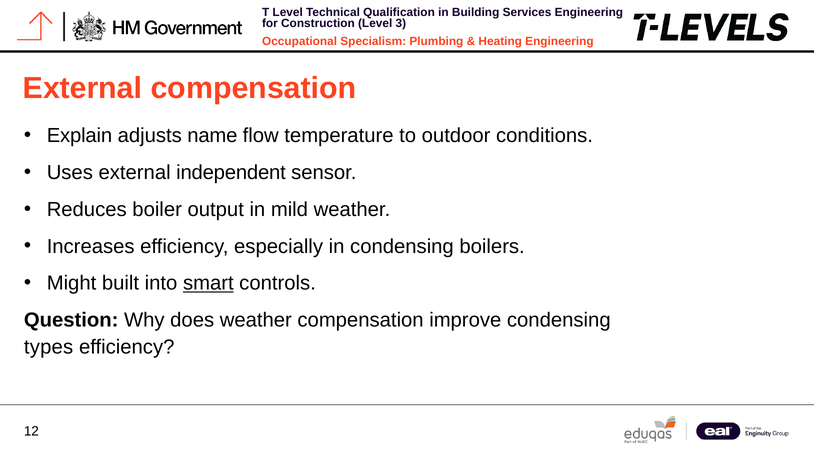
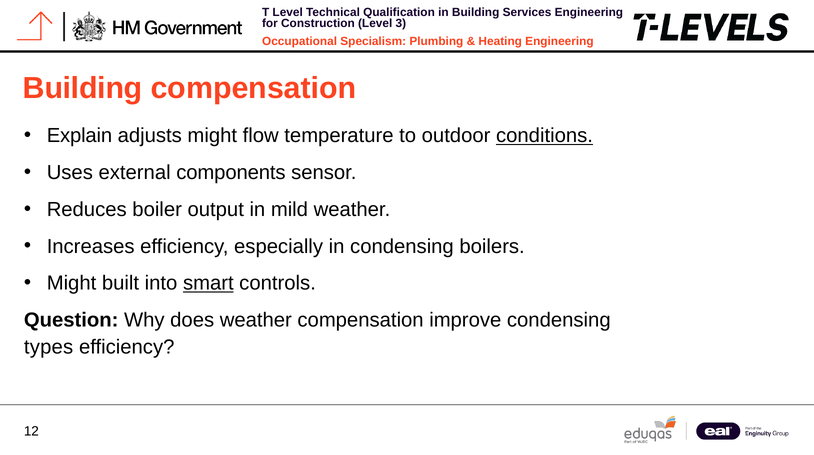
External at (83, 88): External -> Building
adjusts name: name -> might
conditions underline: none -> present
independent: independent -> components
